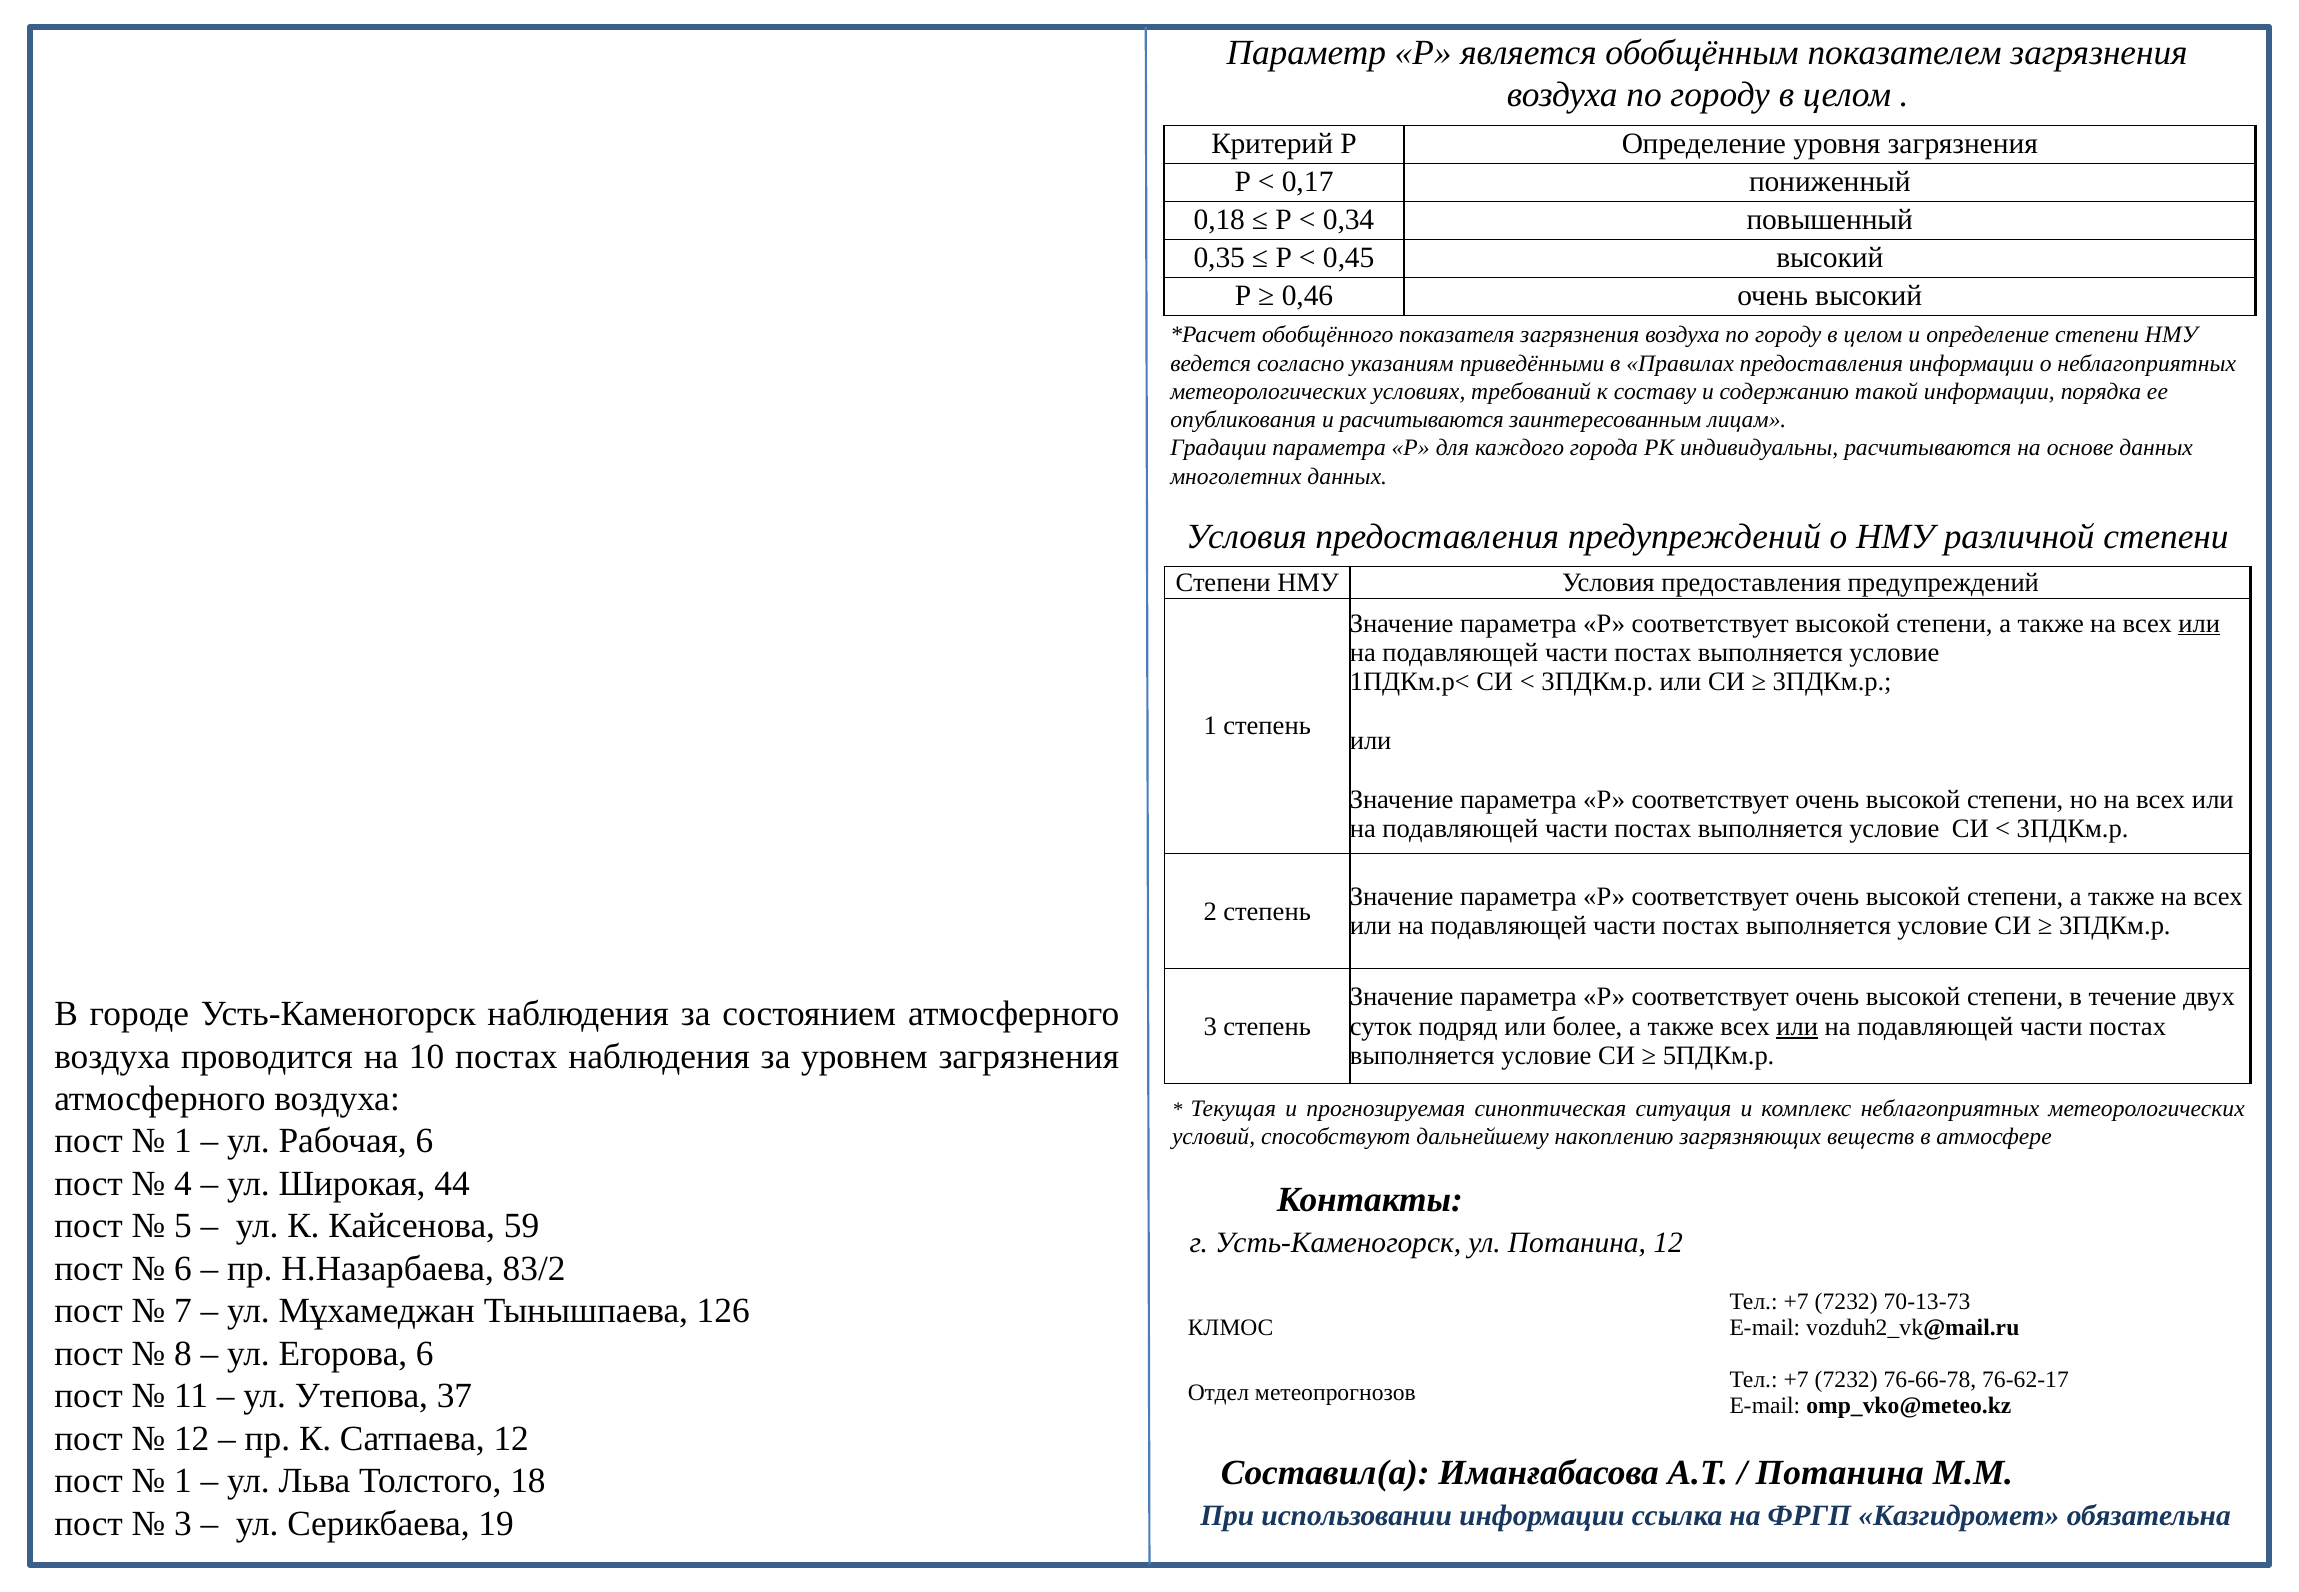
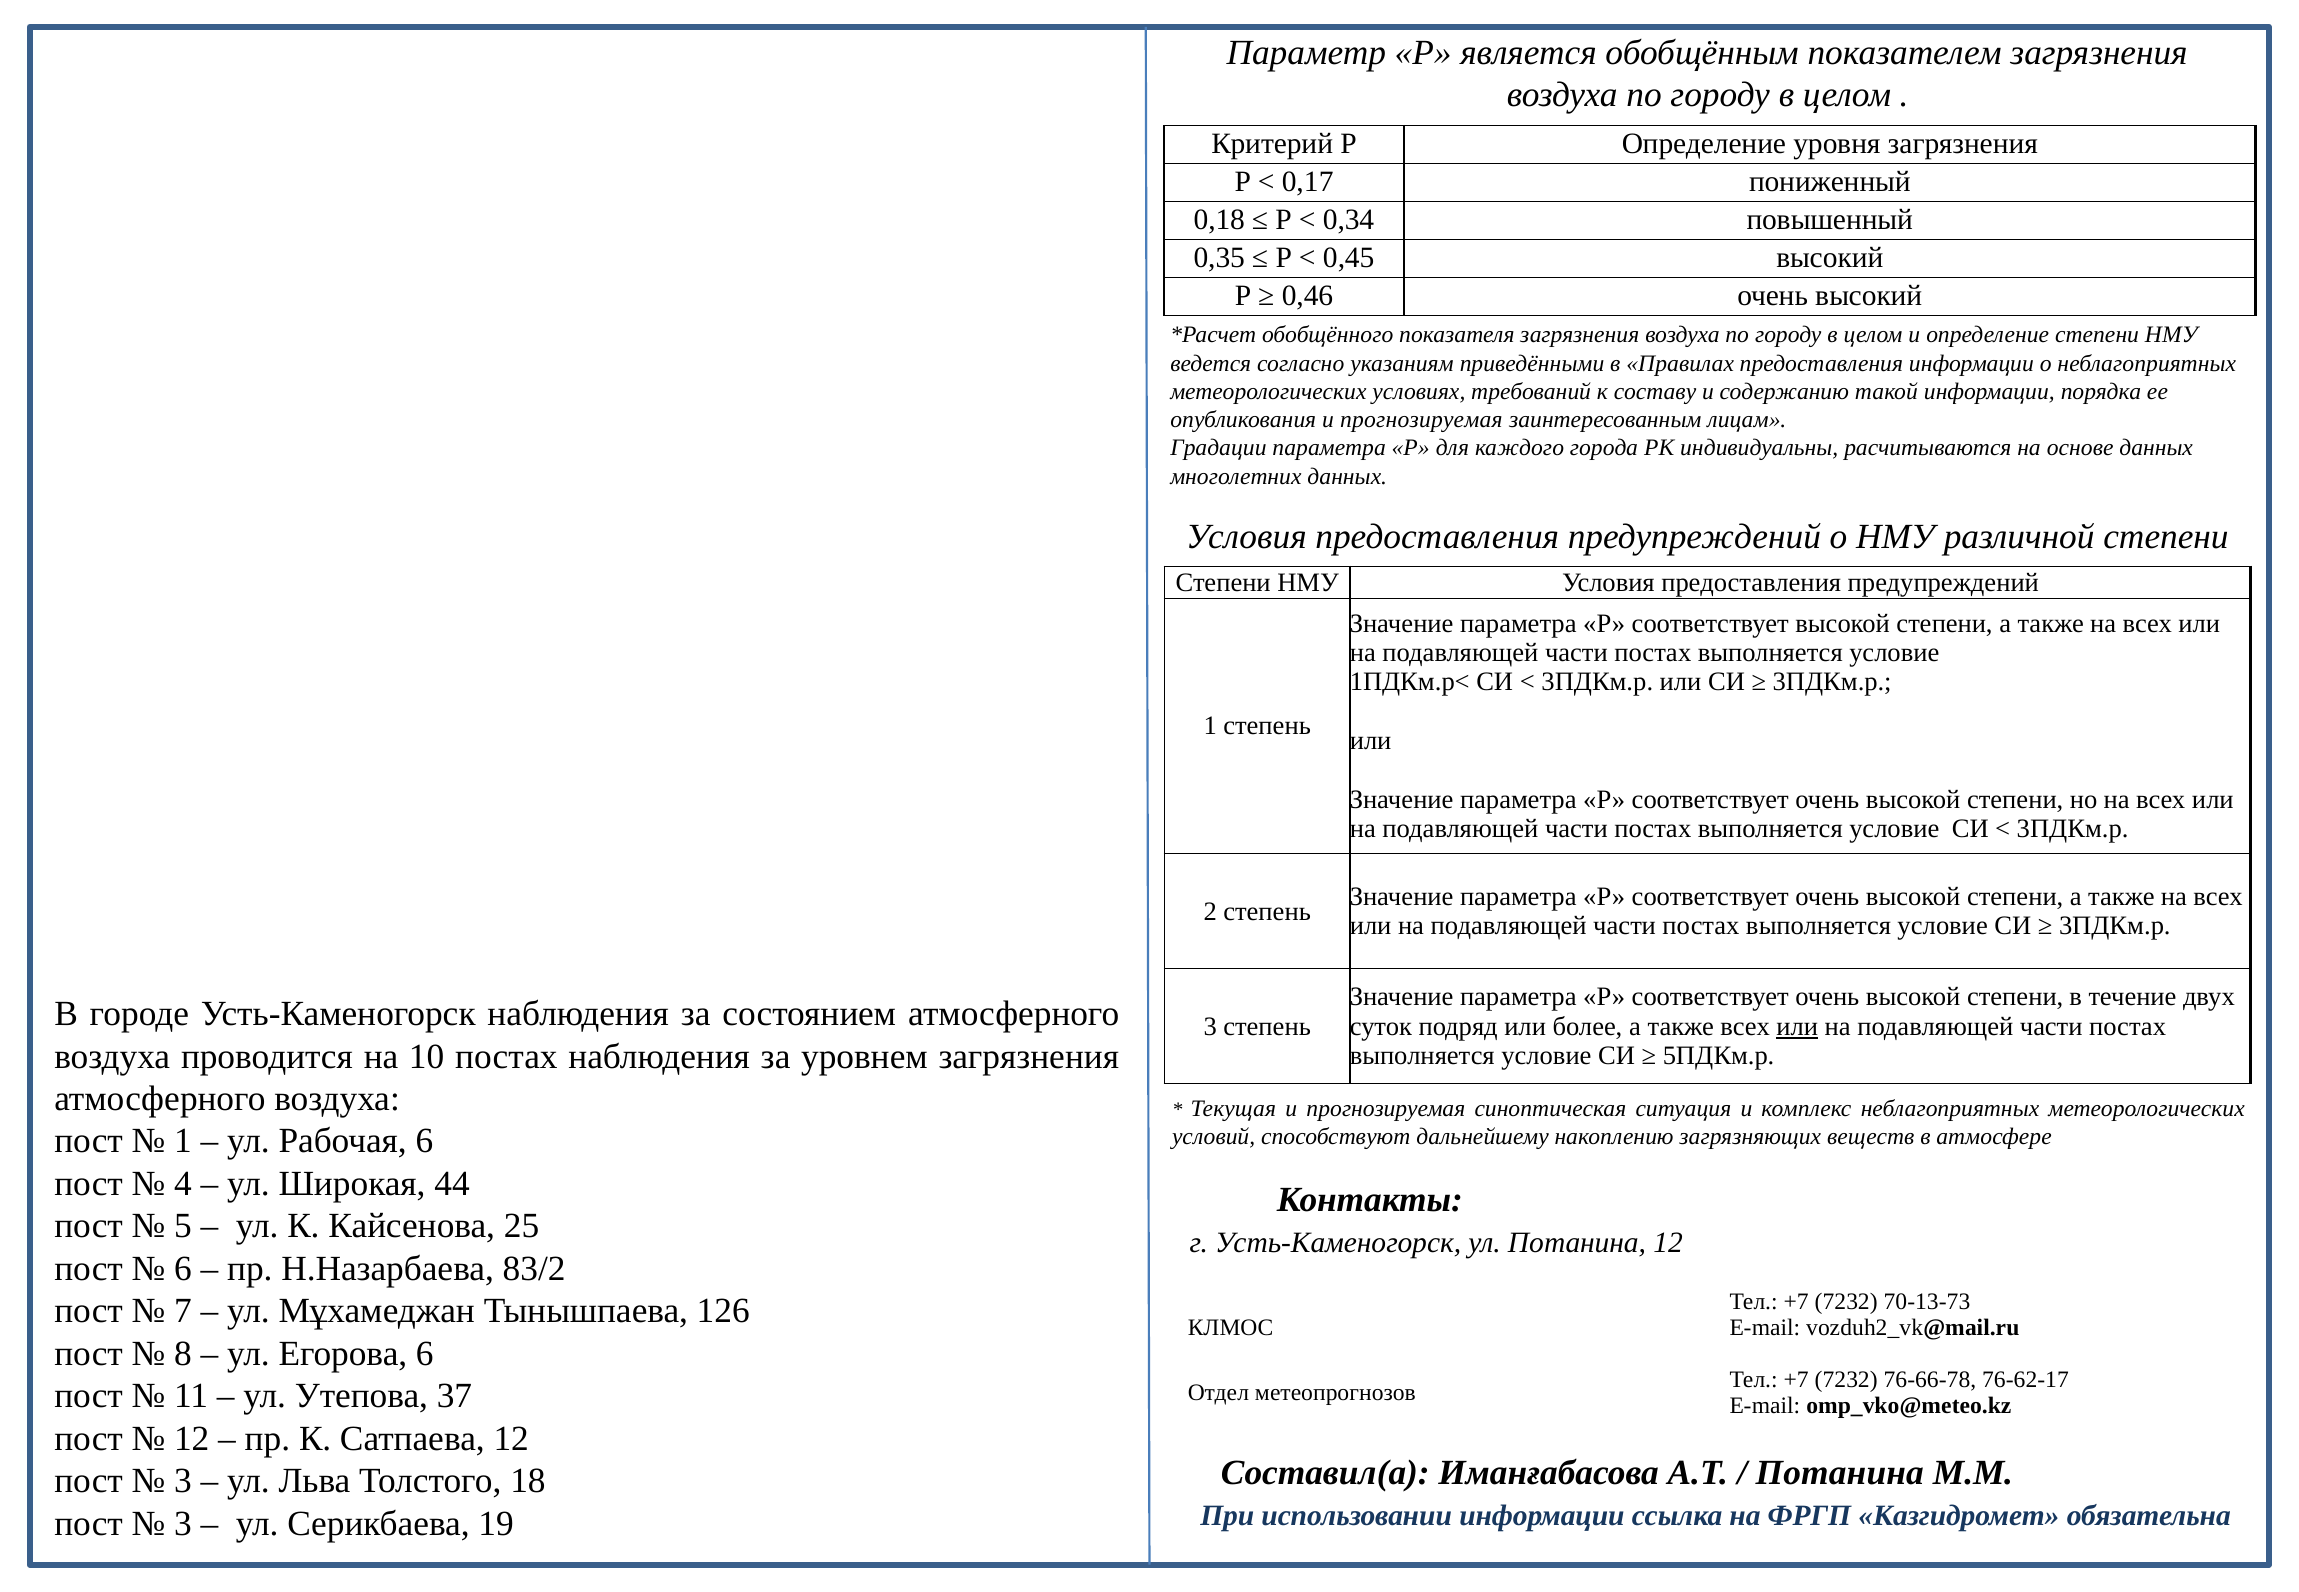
опубликования и расчитываются: расчитываются -> прогнозируемая
или at (2199, 623) underline: present -> none
59: 59 -> 25
1 at (183, 1481): 1 -> 3
